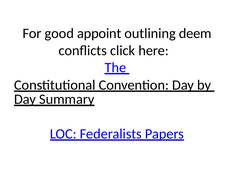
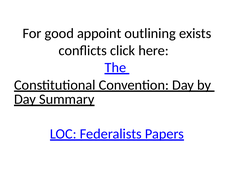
deem: deem -> exists
